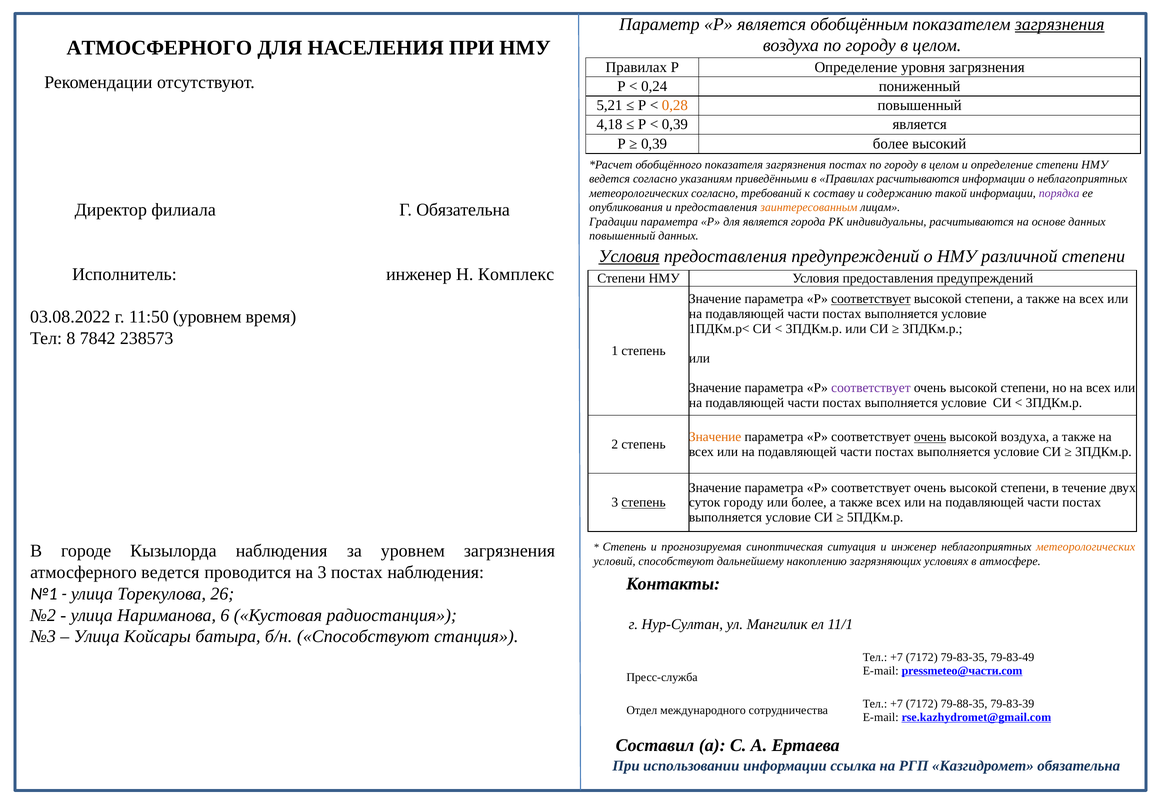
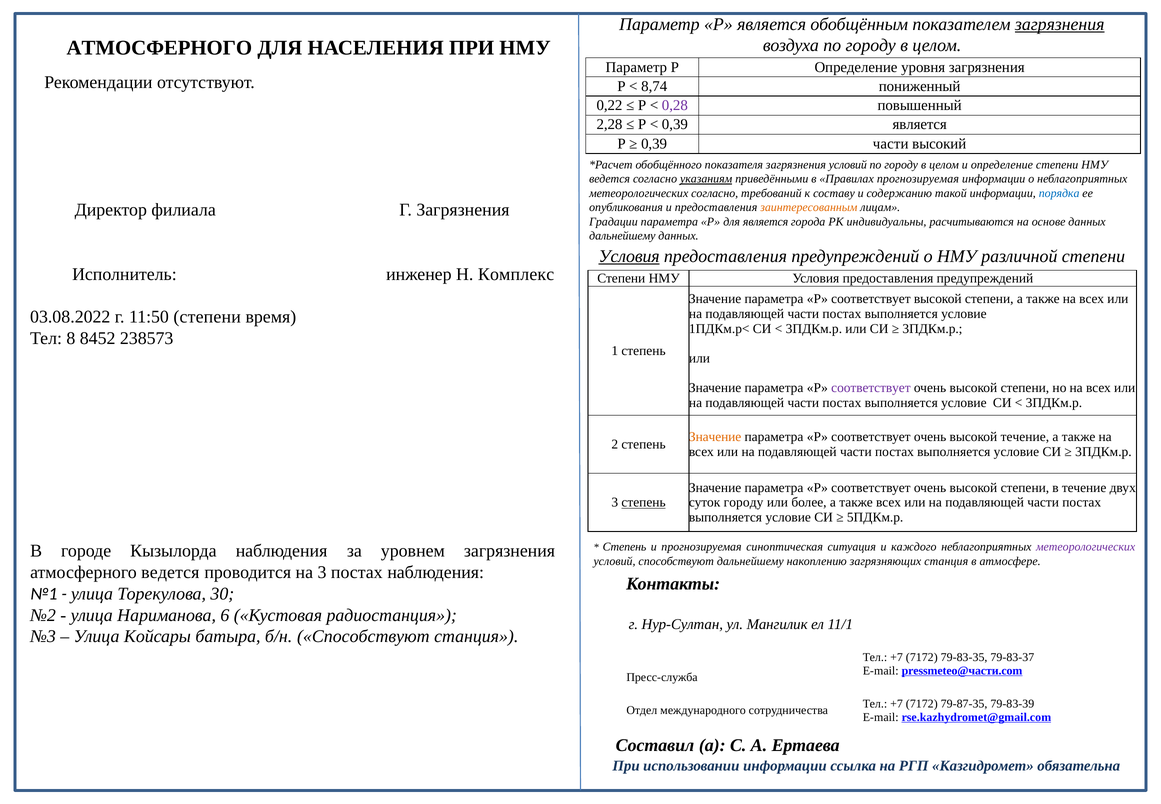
Правилах at (636, 67): Правилах -> Параметр
0,24: 0,24 -> 8,74
5,21: 5,21 -> 0,22
0,28 colour: orange -> purple
4,18: 4,18 -> 2,28
0,39 более: более -> части
загрязнения постах: постах -> условий
указаниям underline: none -> present
Правилах расчитываются: расчитываются -> прогнозируемая
порядка colour: purple -> blue
Г Обязательна: Обязательна -> Загрязнения
повышенный at (622, 236): повышенный -> дальнейшему
соответствует at (871, 299) underline: present -> none
11:50 уровнем: уровнем -> степени
7842: 7842 -> 8452
очень at (930, 437) underline: present -> none
высокой воздуха: воздуха -> течение
и инженер: инженер -> каждого
метеорологических at (1086, 547) colour: orange -> purple
загрязняющих условиях: условиях -> станция
26: 26 -> 30
79-83-49: 79-83-49 -> 79-83-37
79-88-35: 79-88-35 -> 79-87-35
